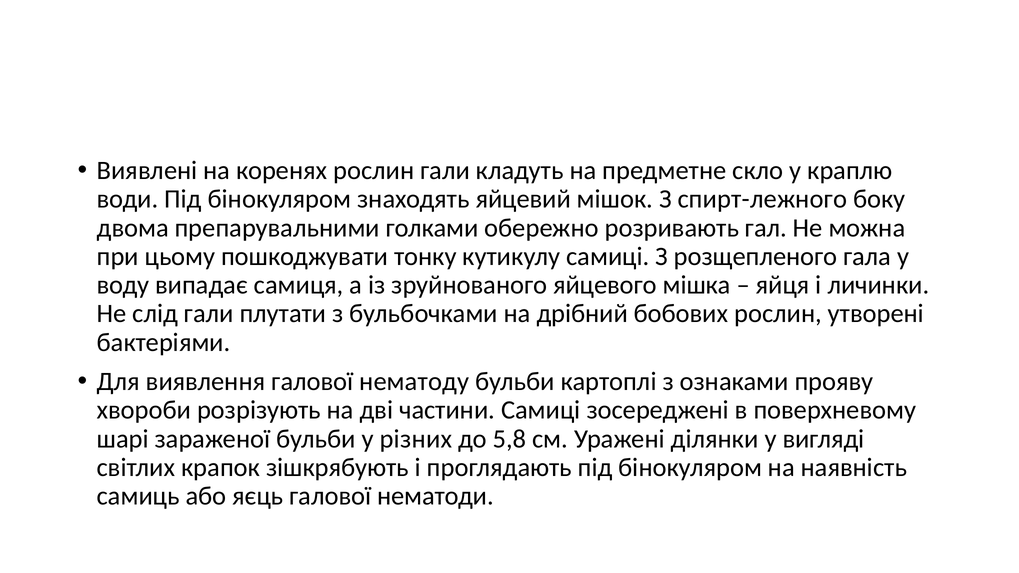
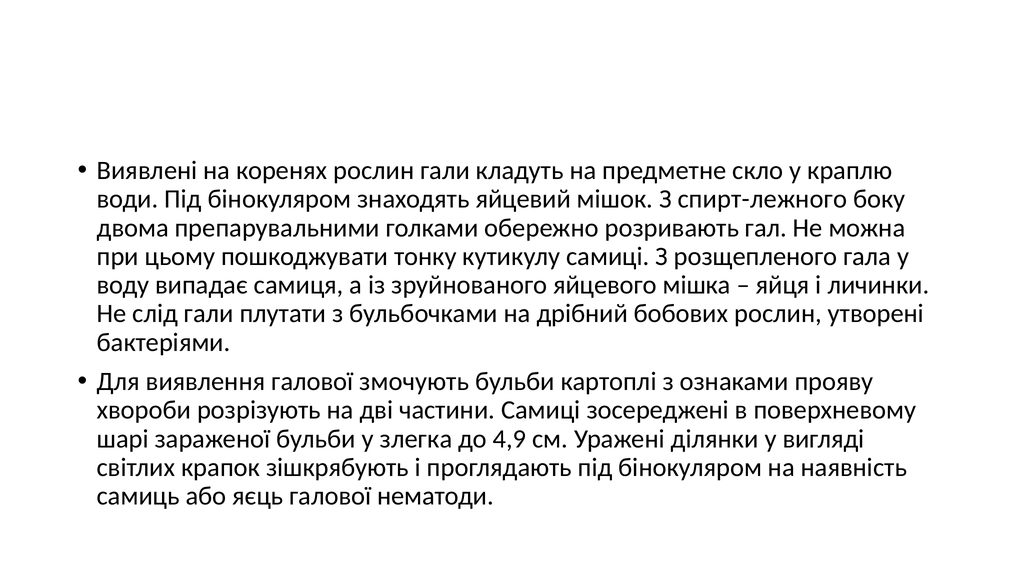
нематоду: нематоду -> змочують
різних: різних -> злегка
5,8: 5,8 -> 4,9
